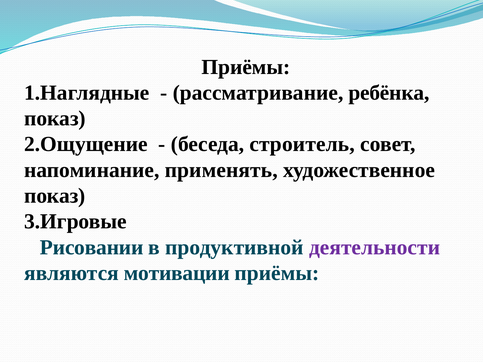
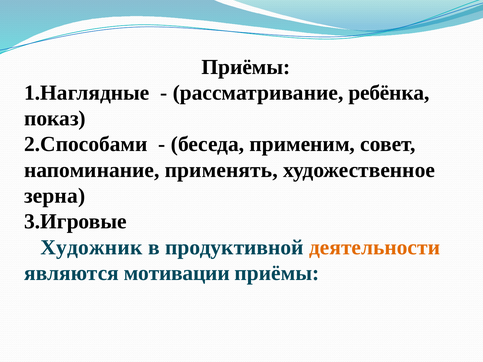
2.Ощущение: 2.Ощущение -> 2.Способами
строитель: строитель -> применим
показ at (55, 196): показ -> зерна
Рисовании: Рисовании -> Художник
деятельности colour: purple -> orange
